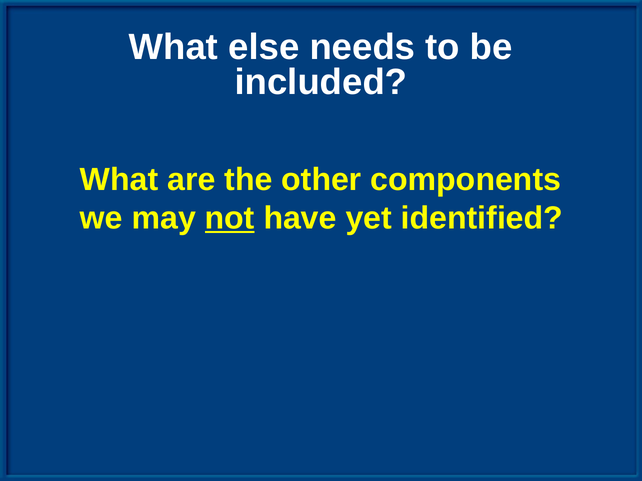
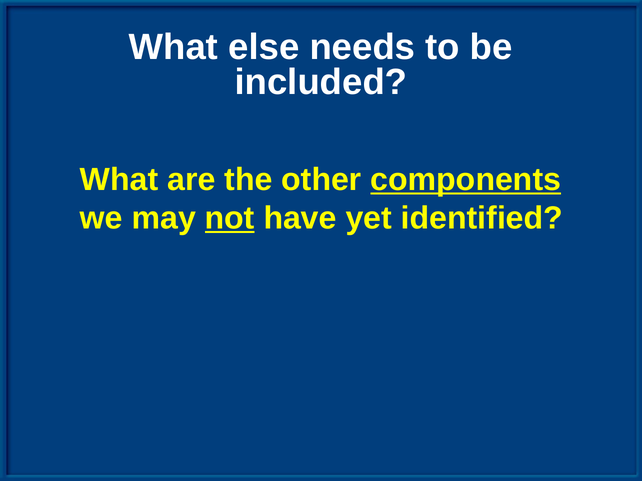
components underline: none -> present
